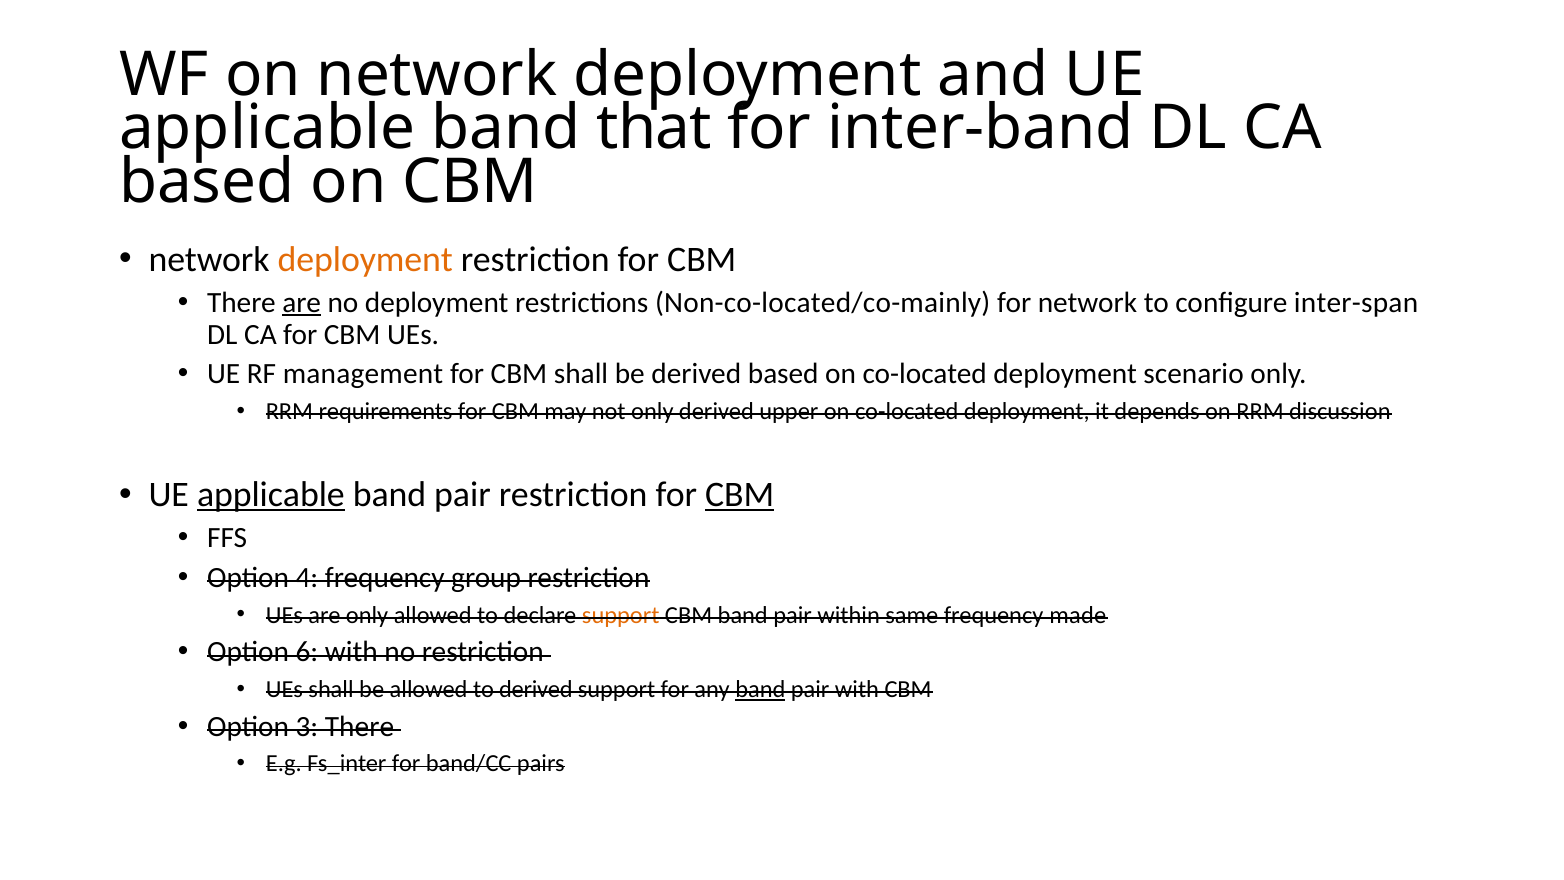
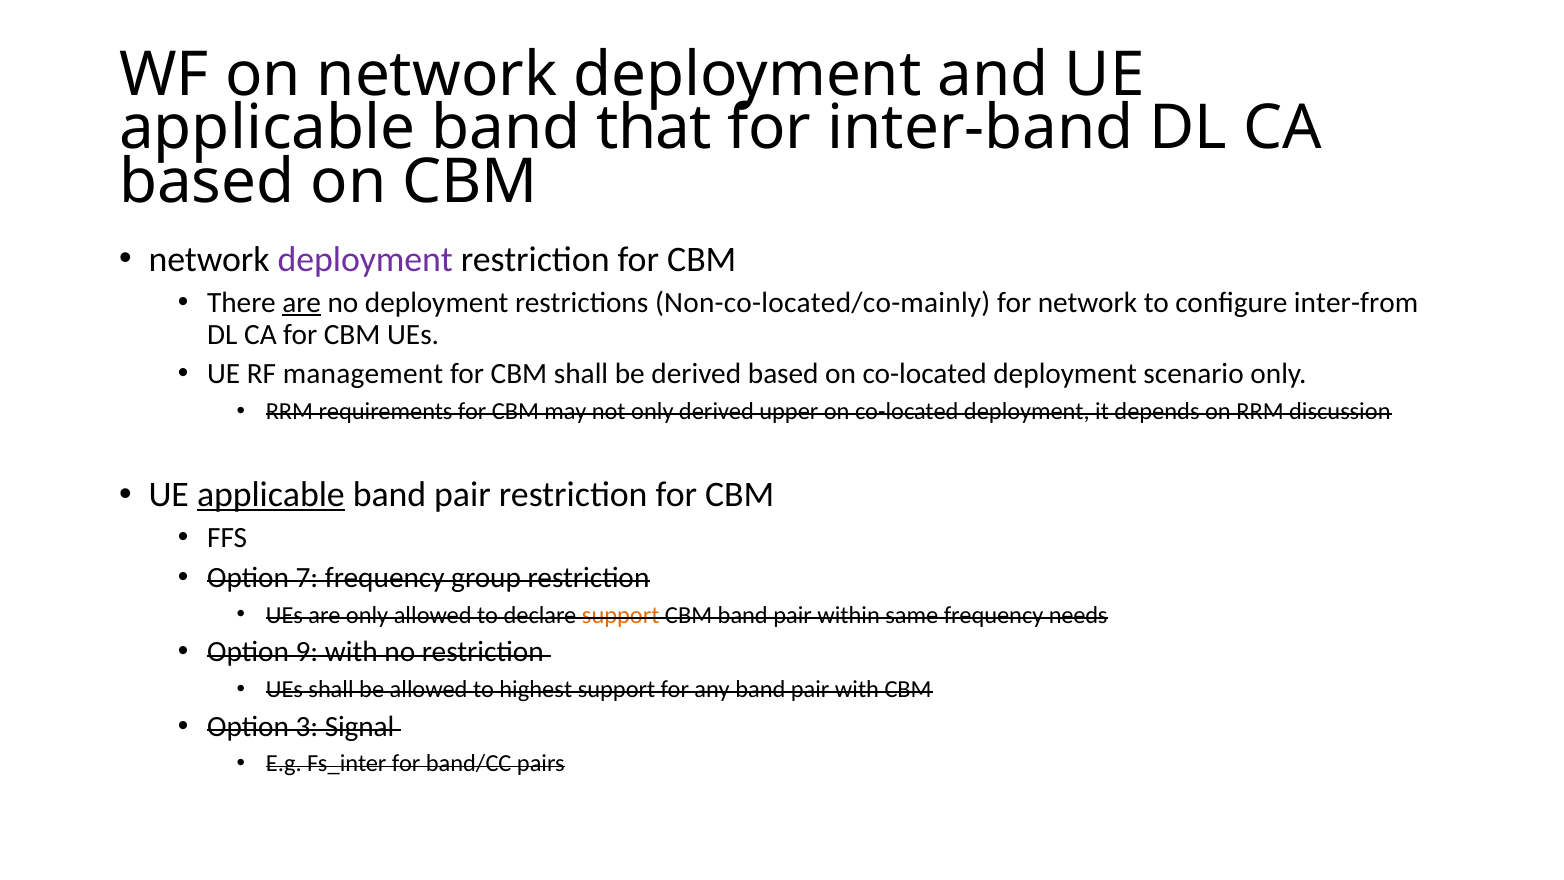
deployment at (365, 259) colour: orange -> purple
inter-span: inter-span -> inter-from
CBM at (740, 494) underline: present -> none
4: 4 -> 7
made: made -> needs
6: 6 -> 9
to derived: derived -> highest
band at (760, 689) underline: present -> none
3 There: There -> Signal
